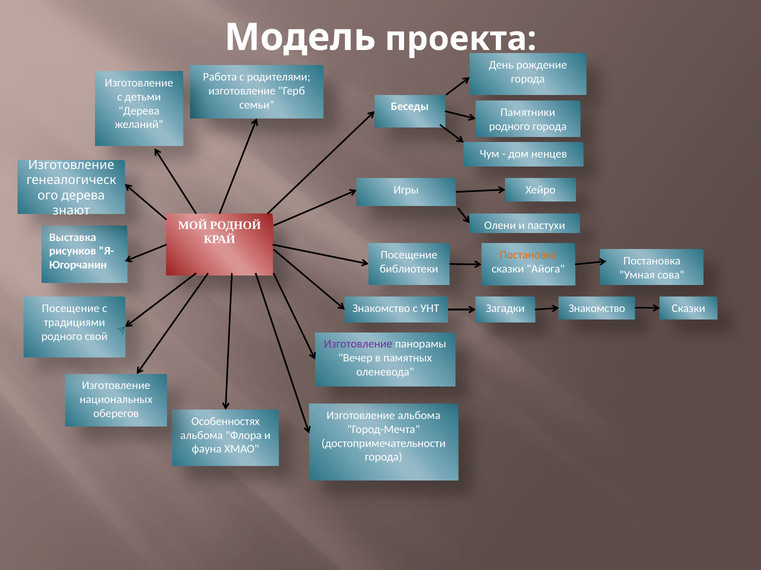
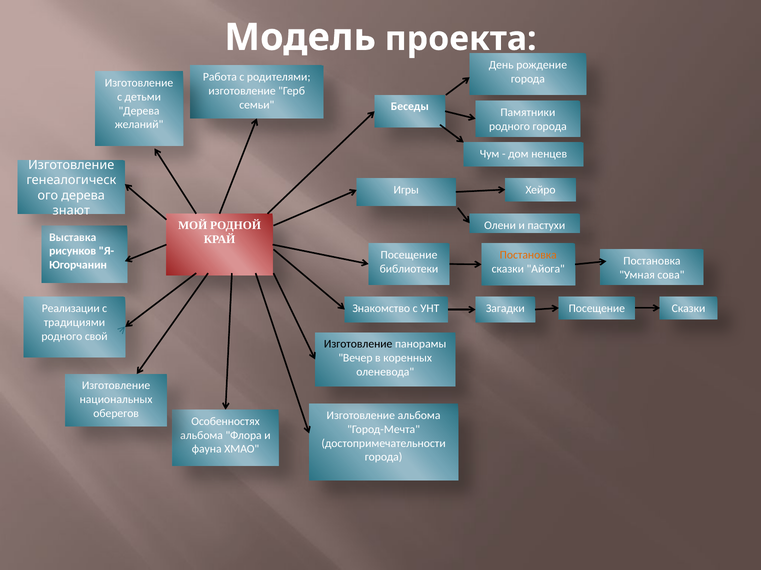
Посещение at (71, 309): Посещение -> Реализации
Загадки Знакомство: Знакомство -> Посещение
Изготовление at (358, 345) colour: purple -> black
памятных: памятных -> коренных
